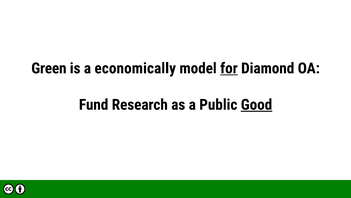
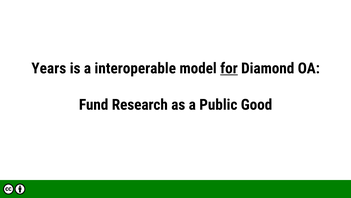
Green: Green -> Years
economically: economically -> interoperable
Good underline: present -> none
